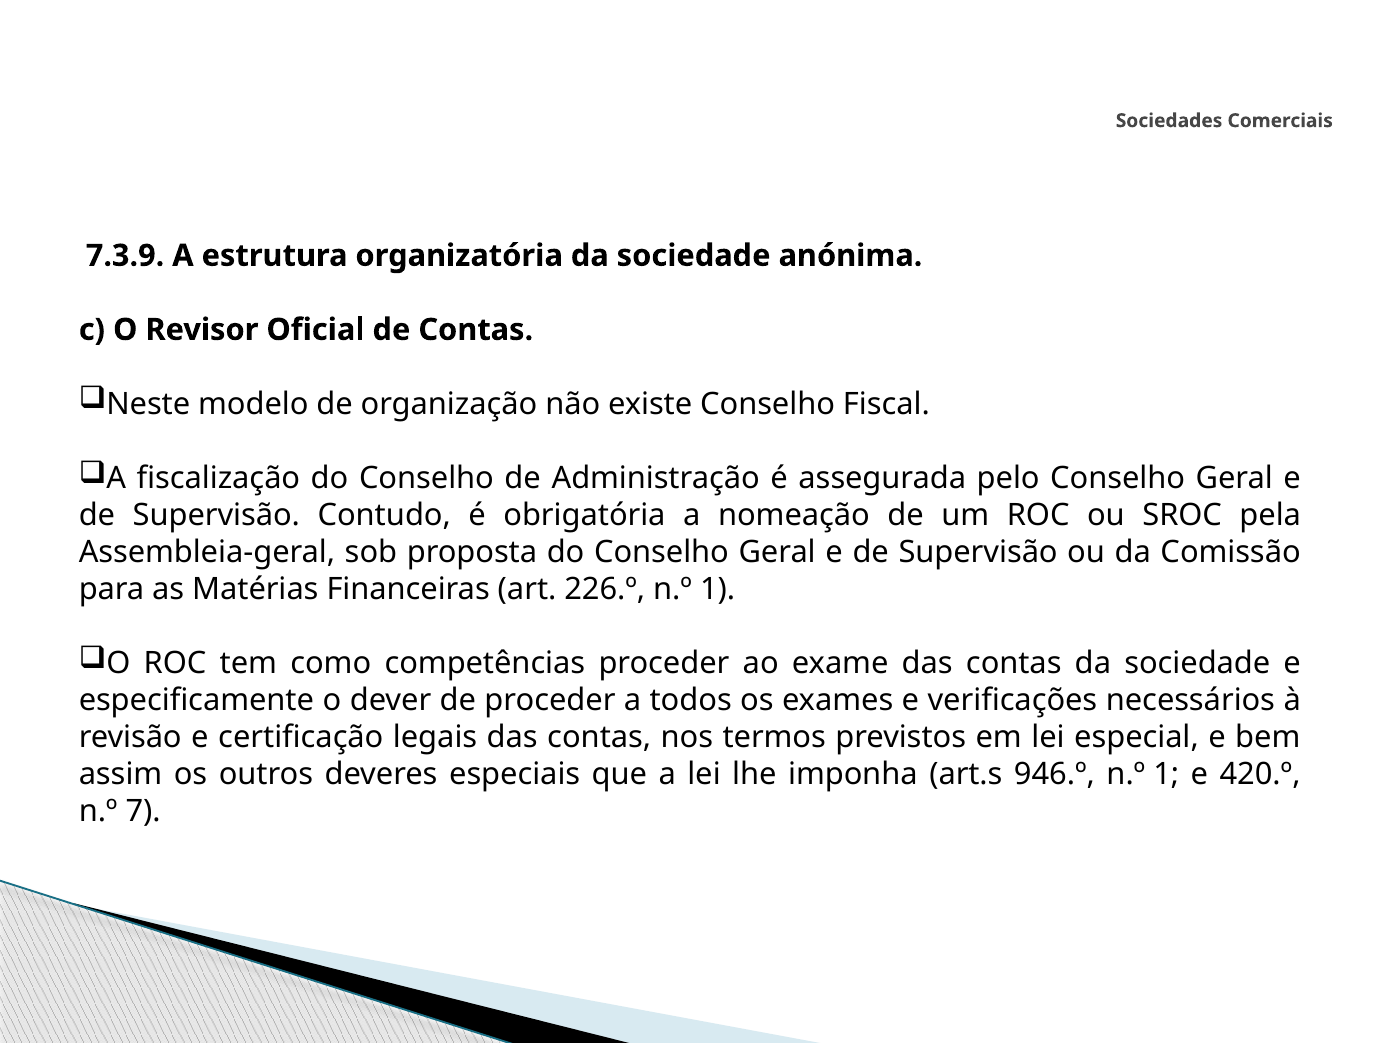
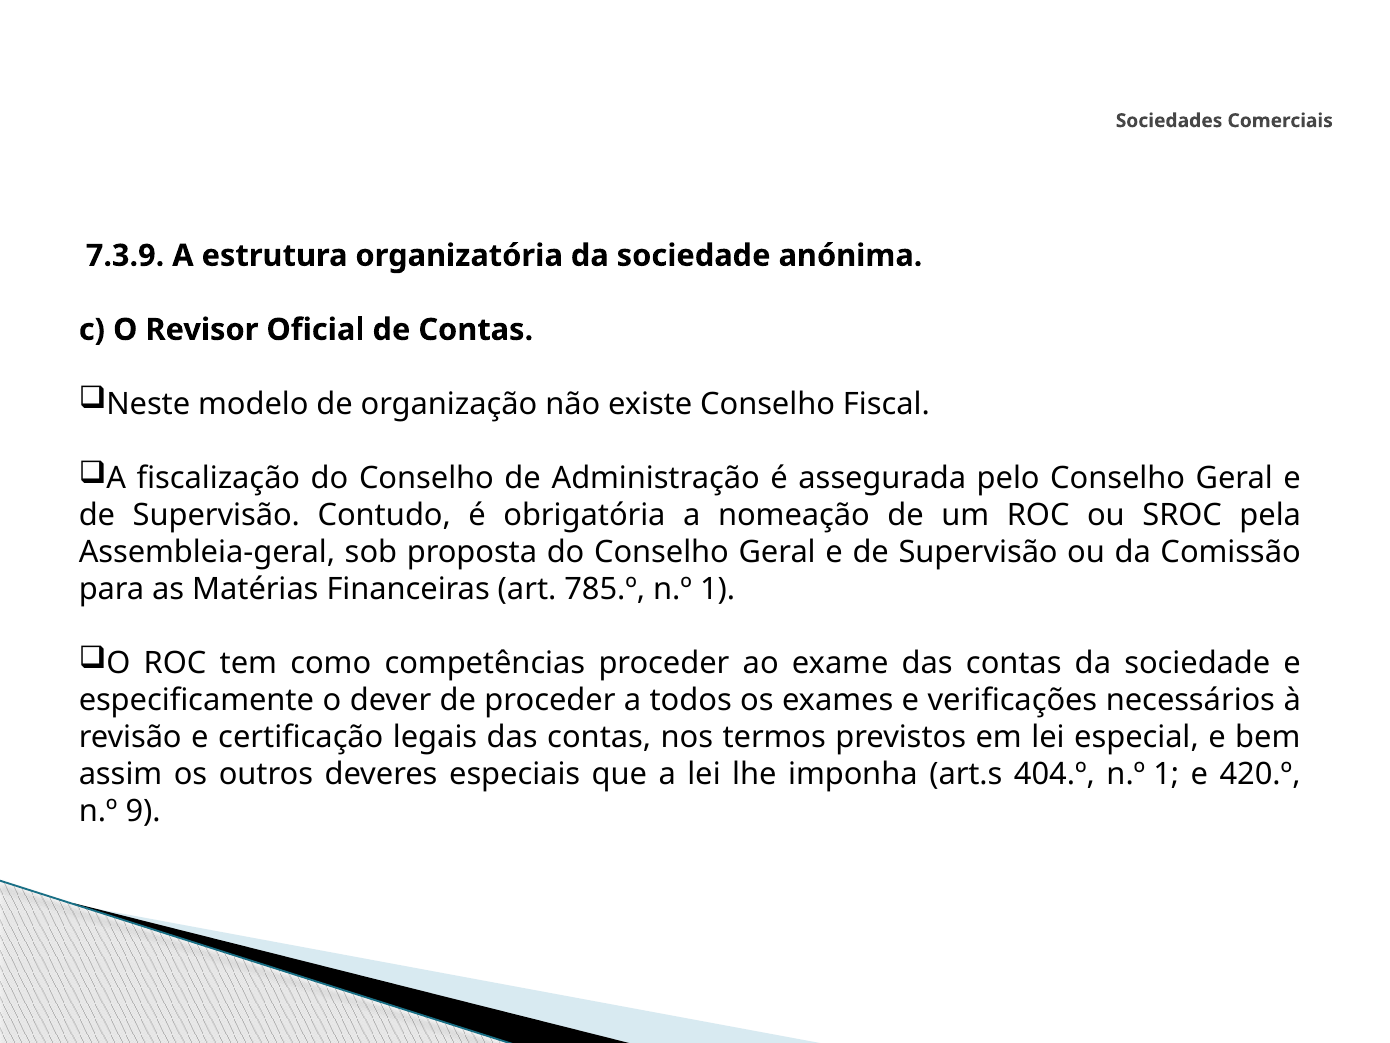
226.º: 226.º -> 785.º
946.º: 946.º -> 404.º
7: 7 -> 9
